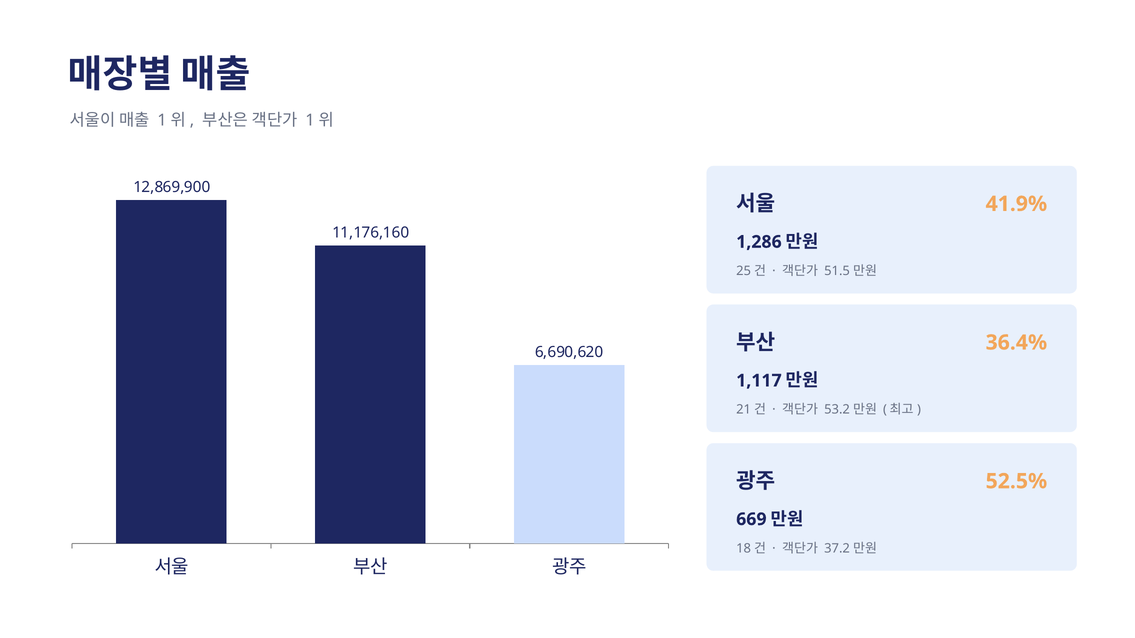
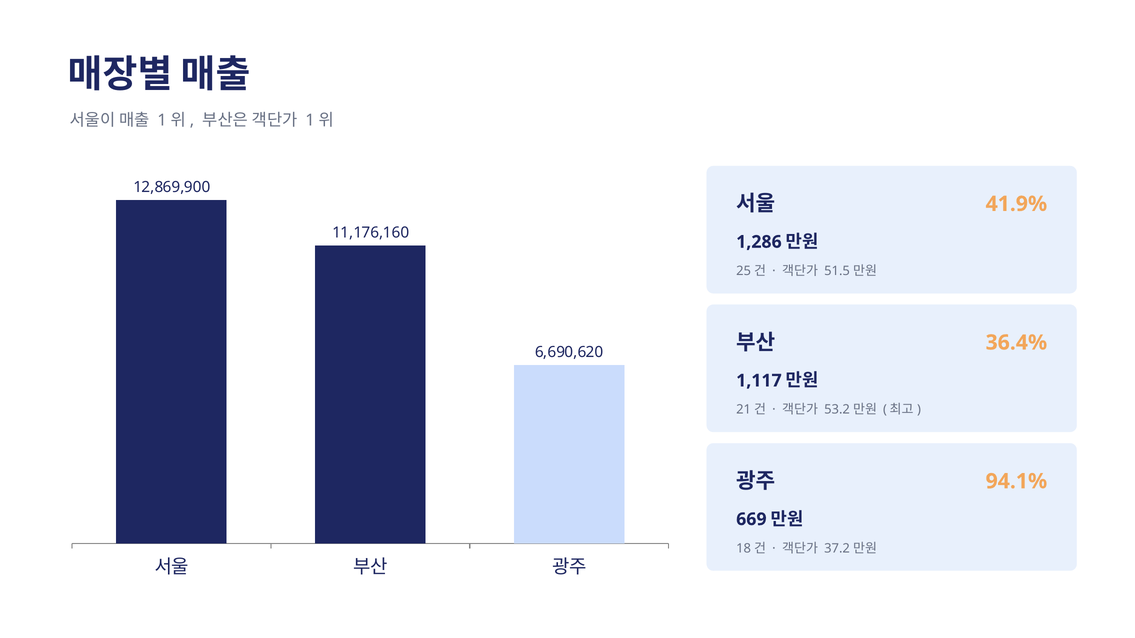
52.5%: 52.5% -> 94.1%
